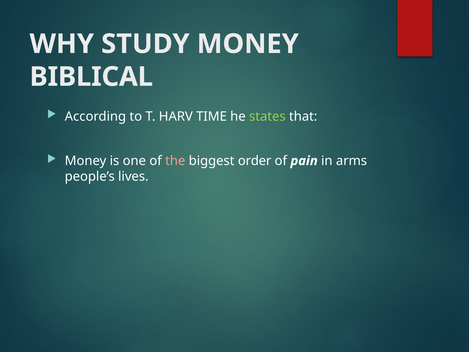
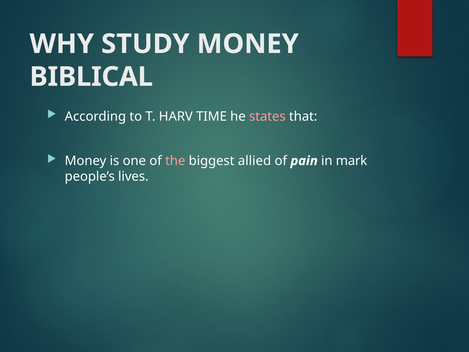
states colour: light green -> pink
order: order -> allied
arms: arms -> mark
